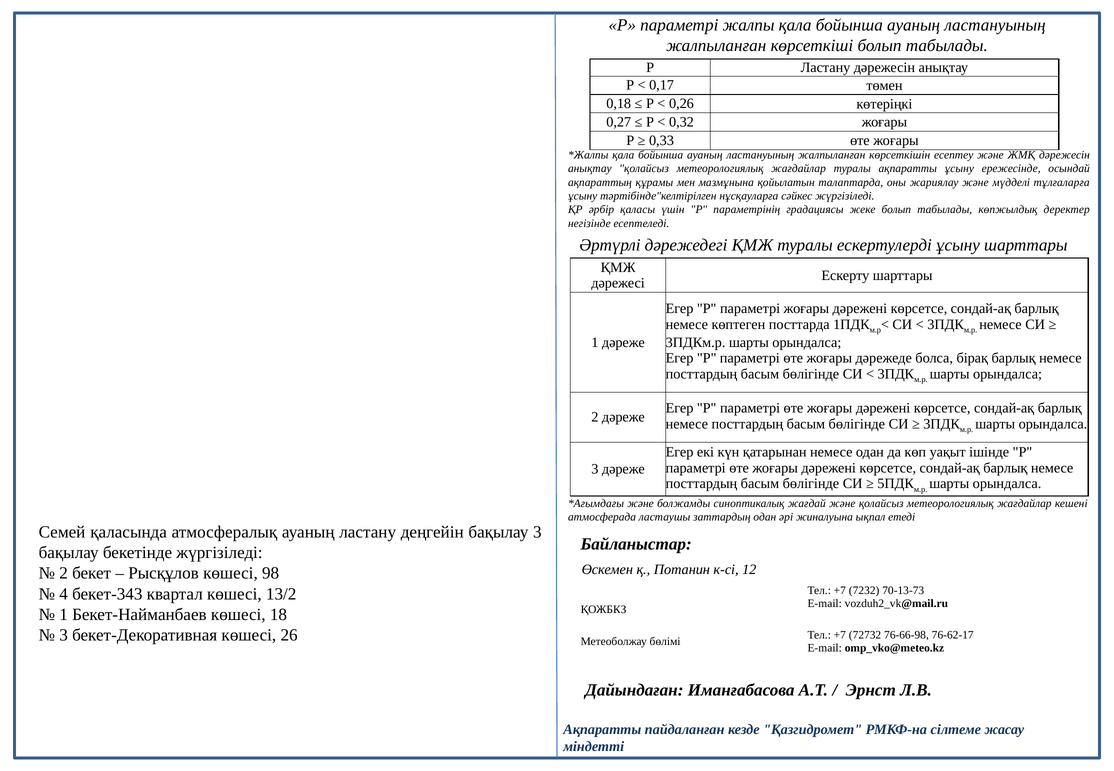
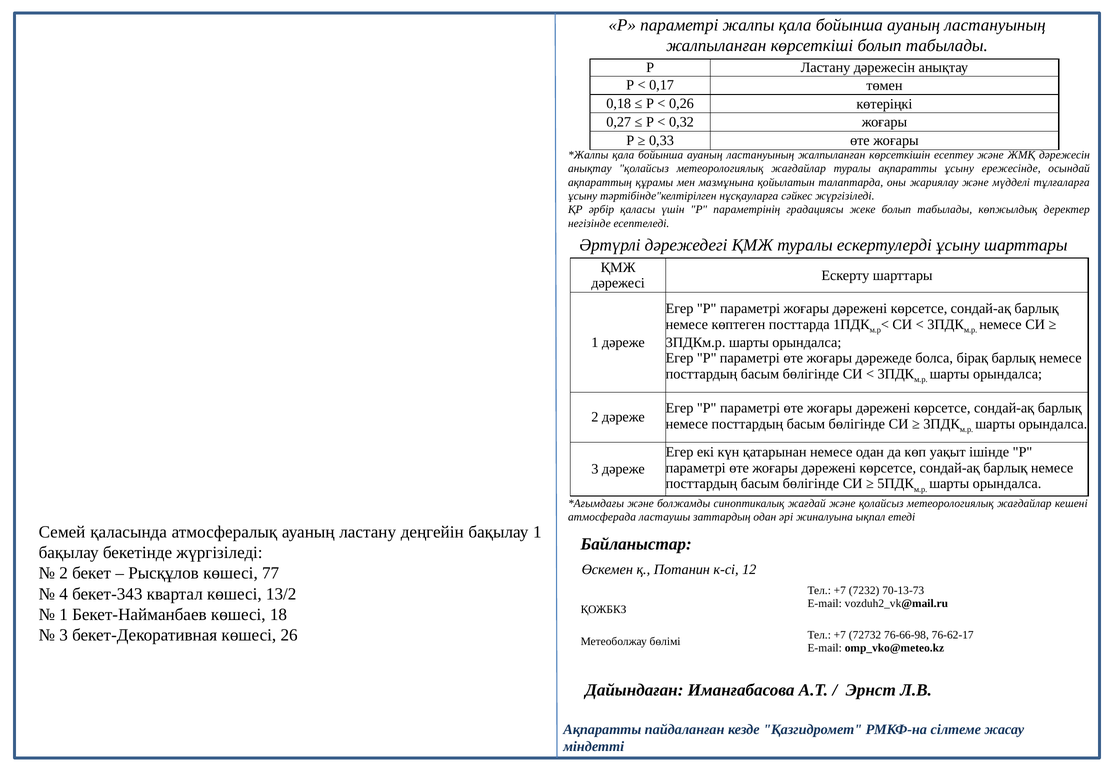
бақылау 3: 3 -> 1
98: 98 -> 77
